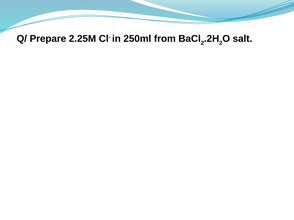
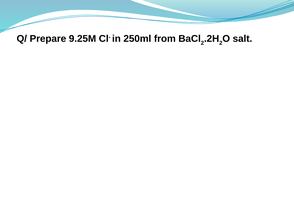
2.25M: 2.25M -> 9.25M
